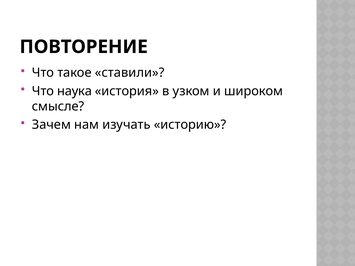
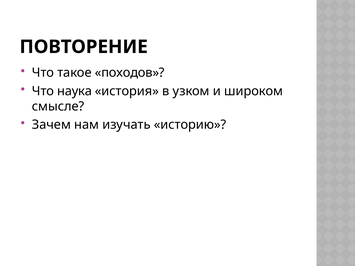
ставили: ставили -> походов
